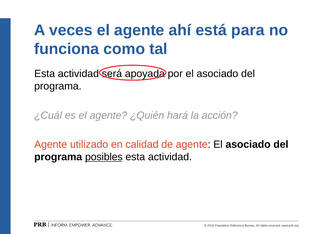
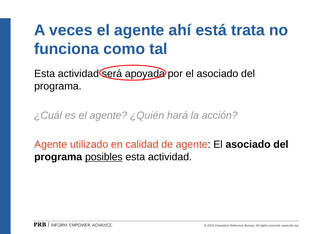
para: para -> trata
